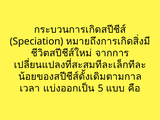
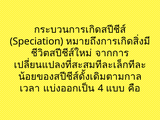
5: 5 -> 4
